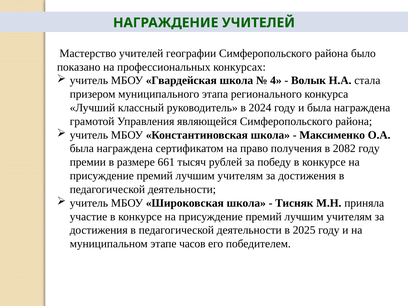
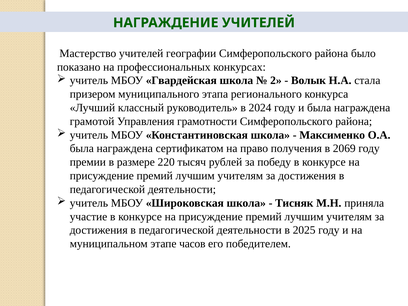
4: 4 -> 2
являющейся: являющейся -> грамотности
2082: 2082 -> 2069
661: 661 -> 220
